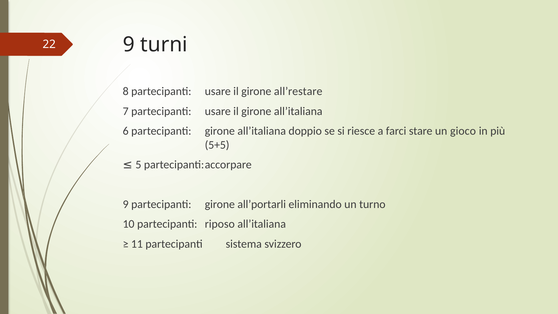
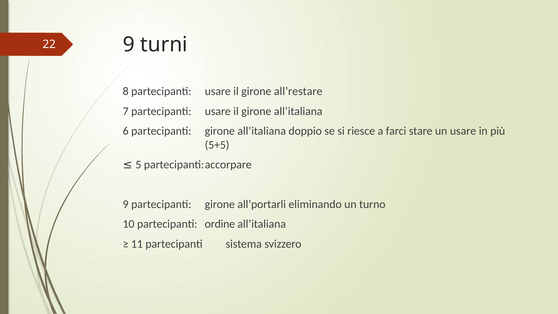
un gioco: gioco -> usare
riposo: riposo -> ordine
